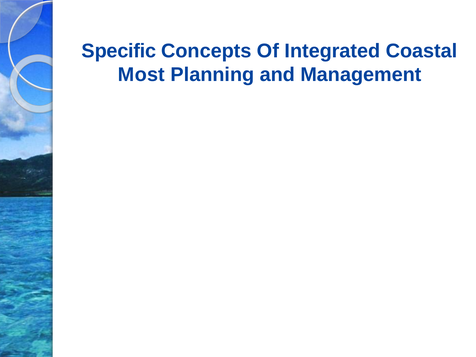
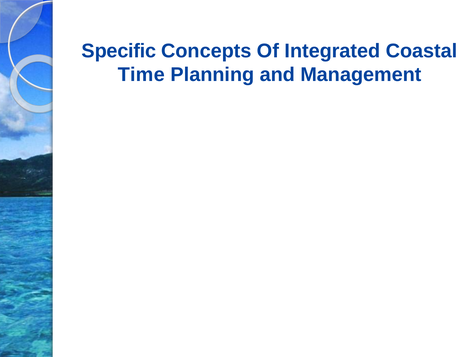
Most: Most -> Time
